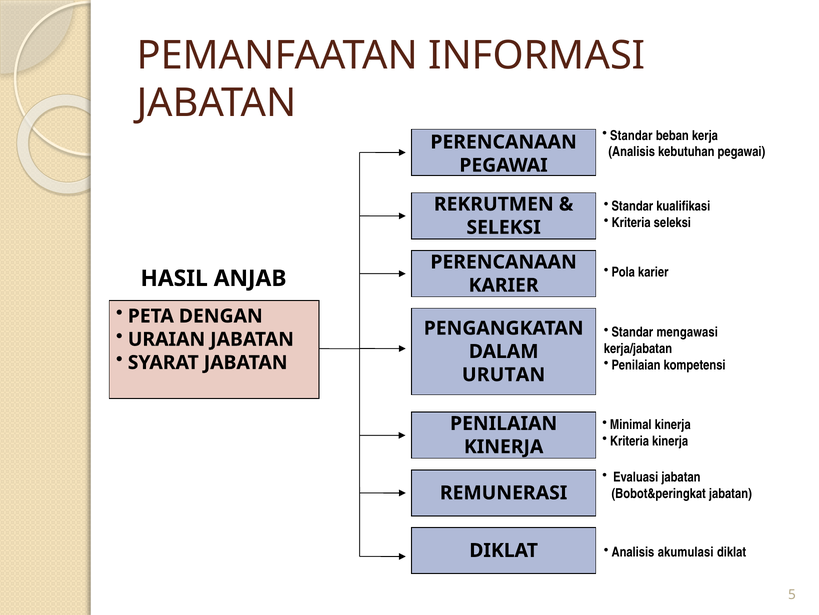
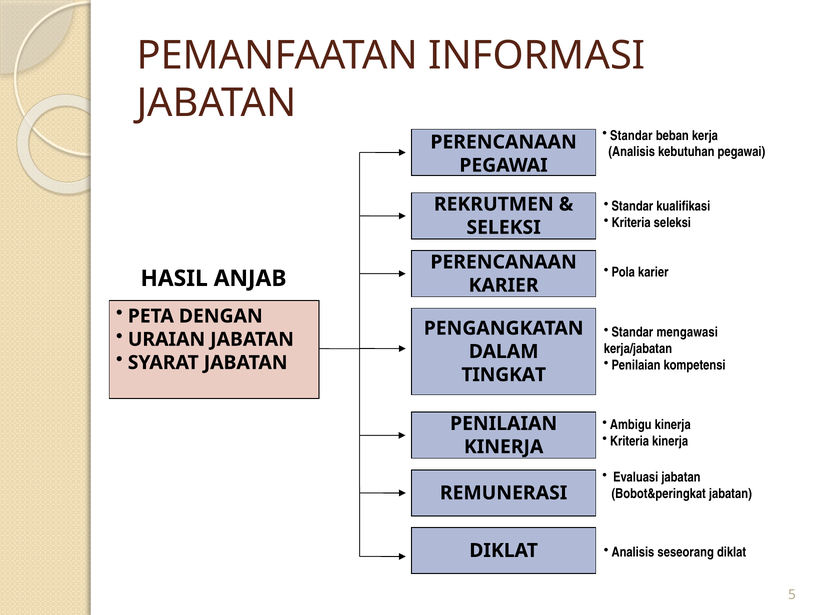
URUTAN: URUTAN -> TINGKAT
Minimal: Minimal -> Ambigu
akumulasi: akumulasi -> seseorang
